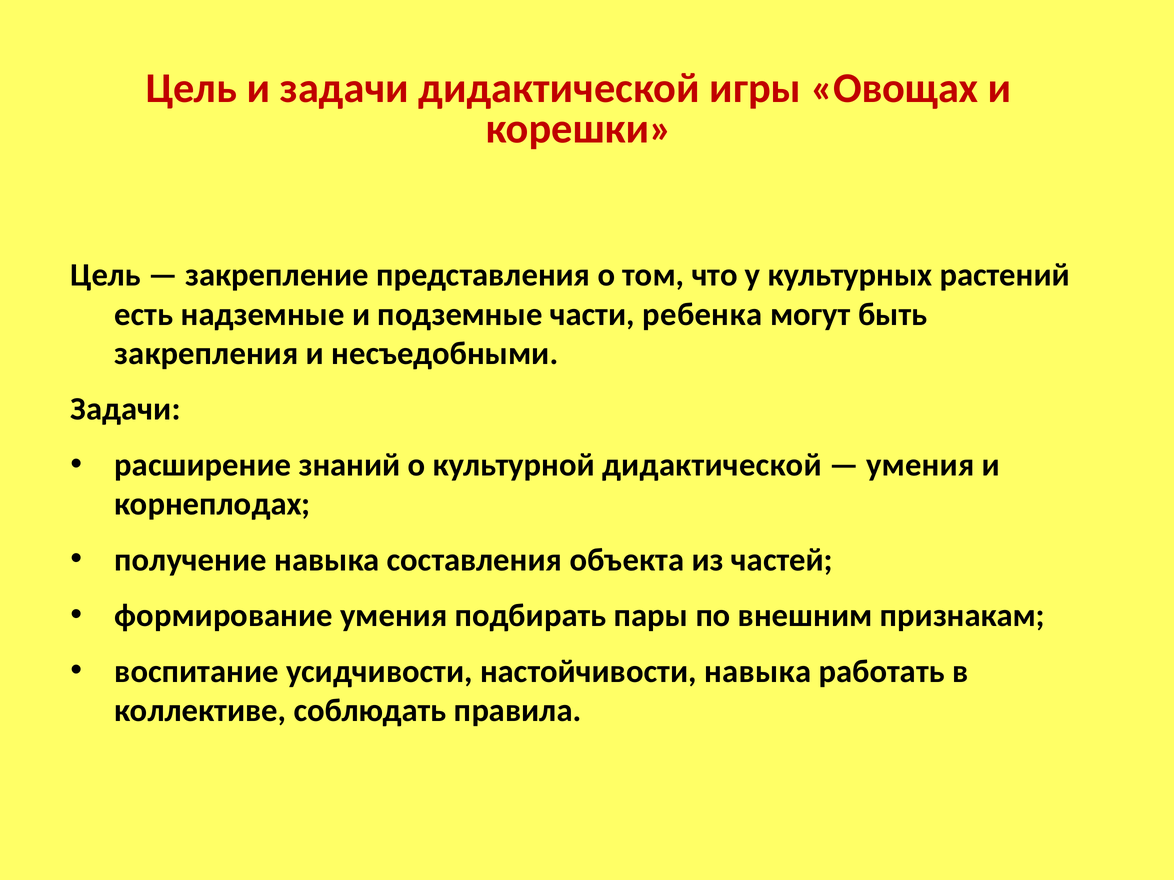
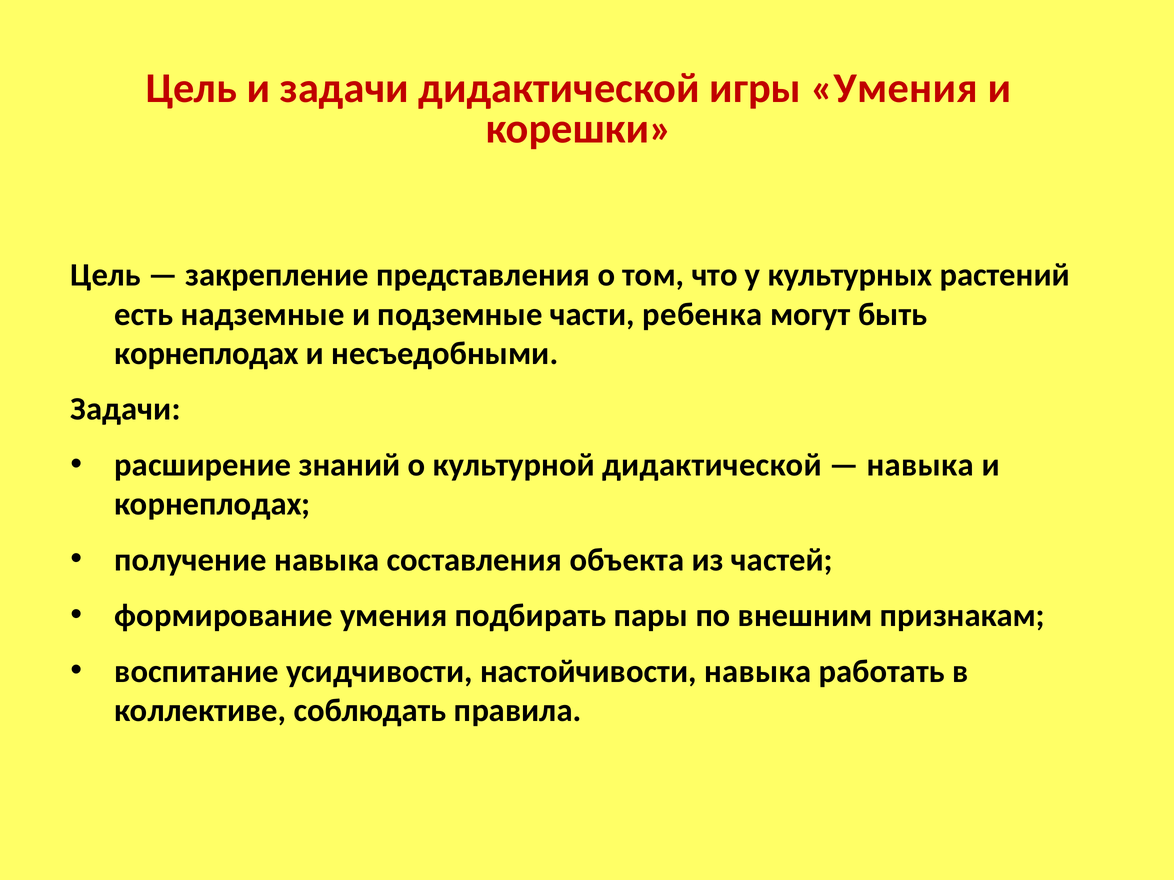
игры Овощах: Овощах -> Умения
закрепления at (206, 354): закрепления -> корнеплодах
умения at (920, 465): умения -> навыка
